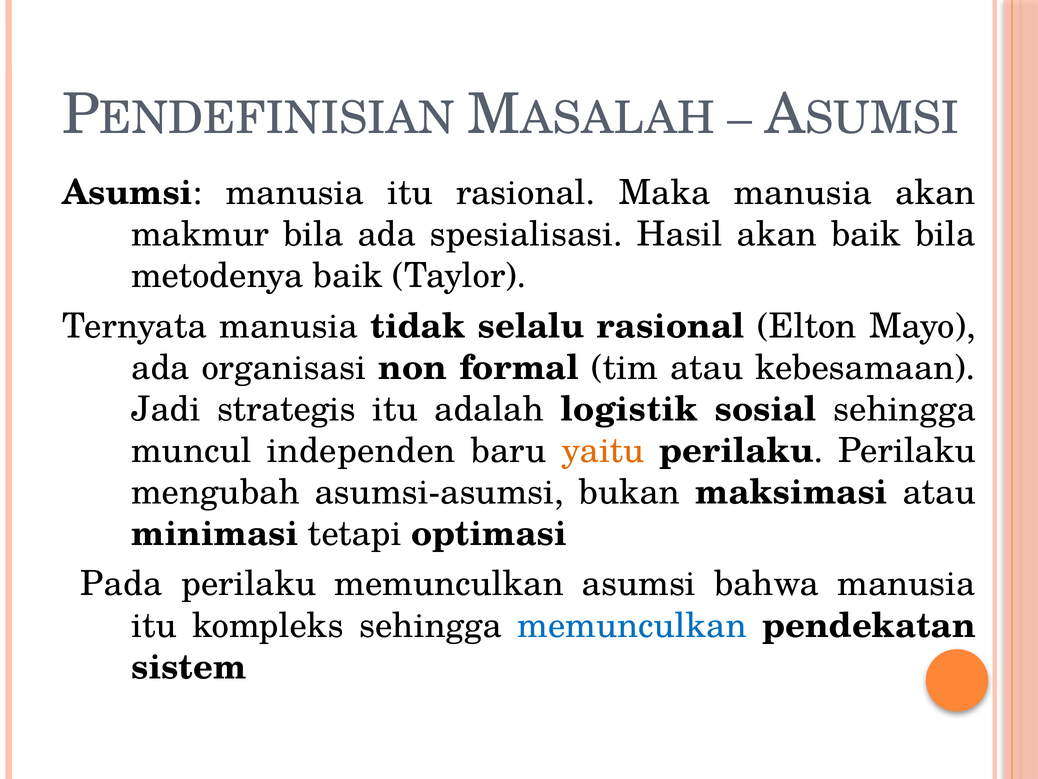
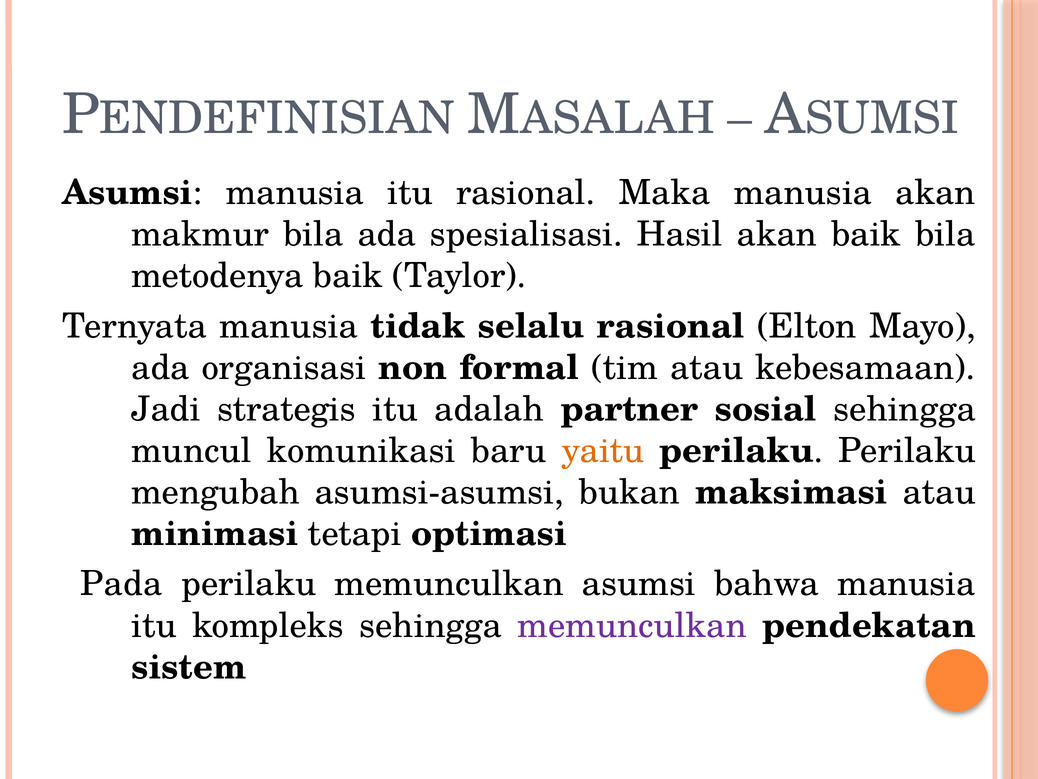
logistik: logistik -> partner
independen: independen -> komunikasi
memunculkan at (632, 625) colour: blue -> purple
